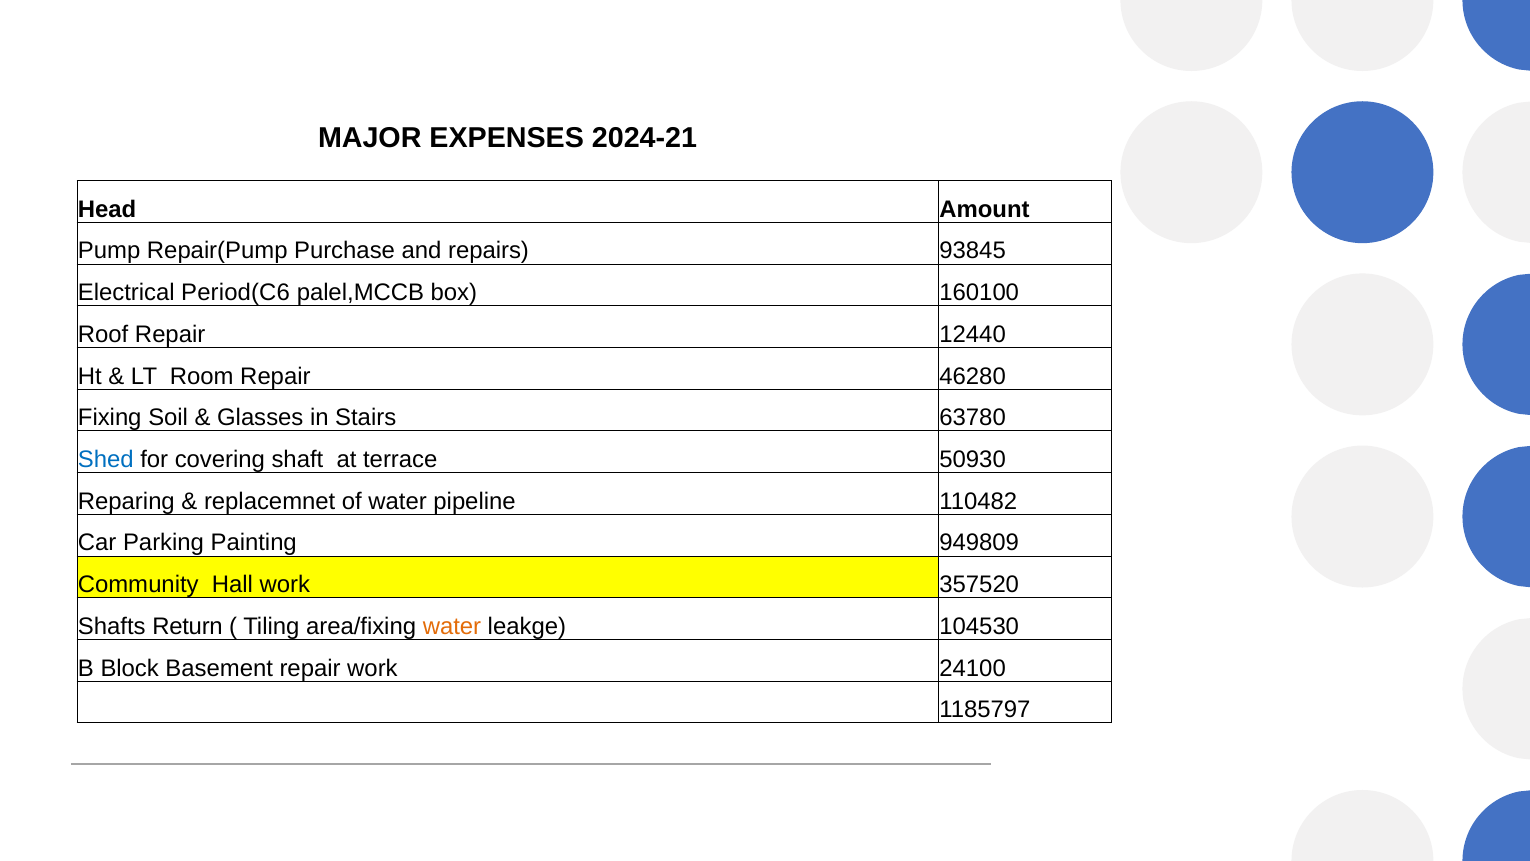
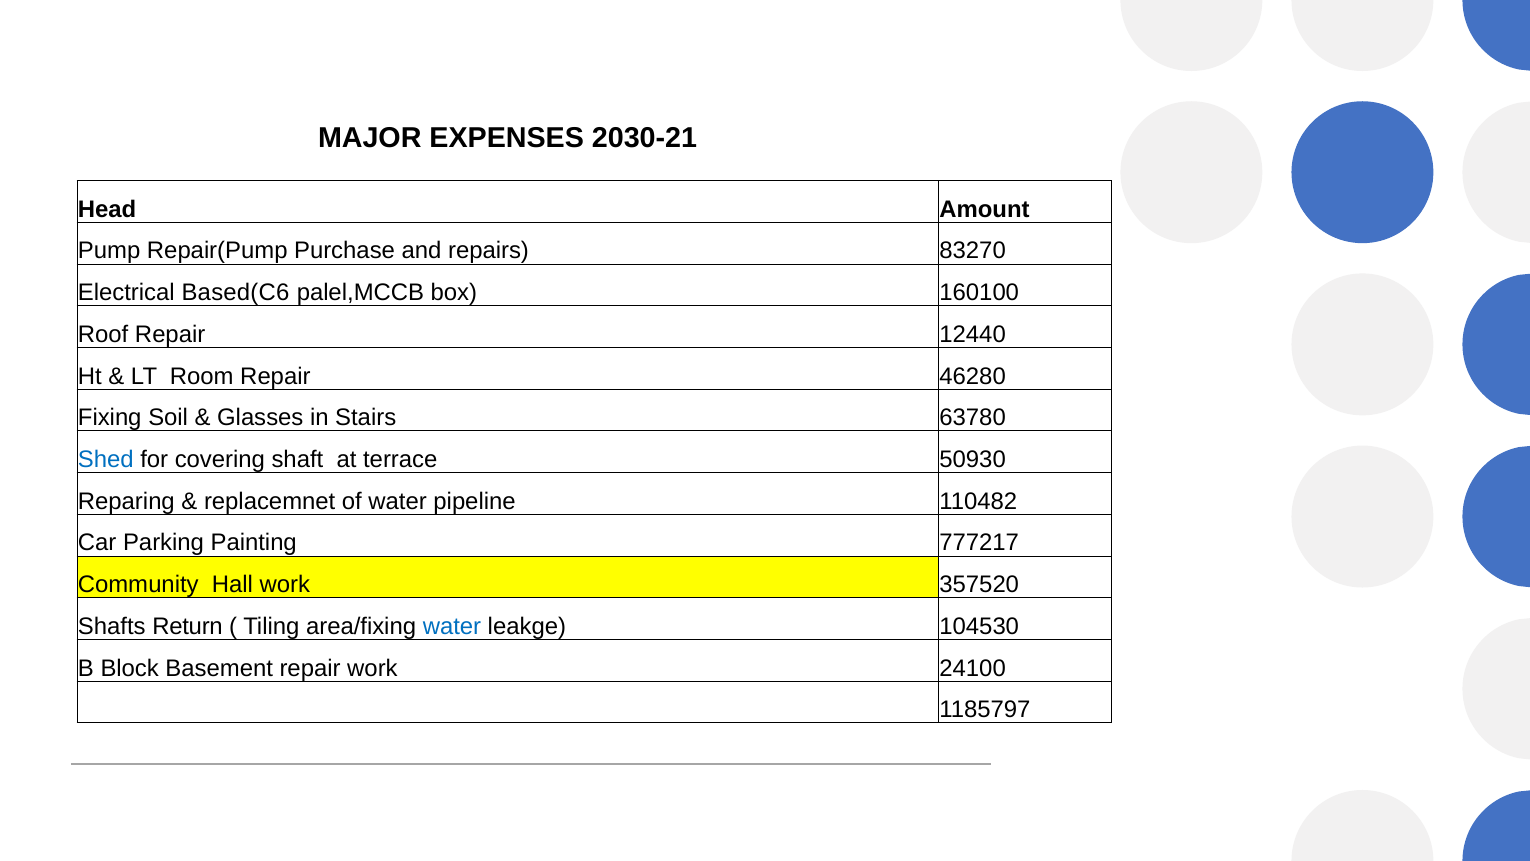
2024-21: 2024-21 -> 2030-21
93845: 93845 -> 83270
Period(C6: Period(C6 -> Based(C6
949809: 949809 -> 777217
water at (452, 626) colour: orange -> blue
